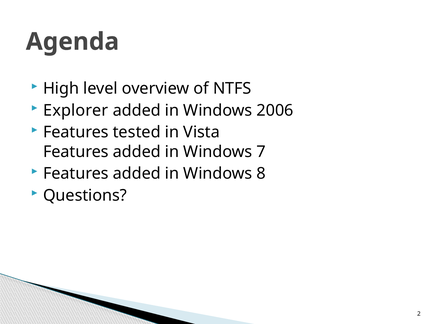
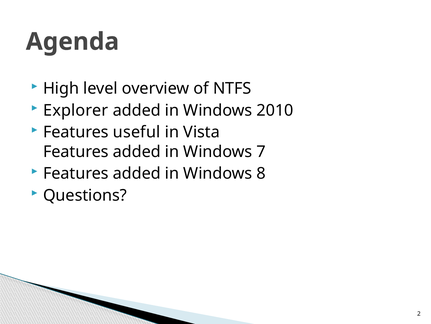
2006: 2006 -> 2010
tested: tested -> useful
